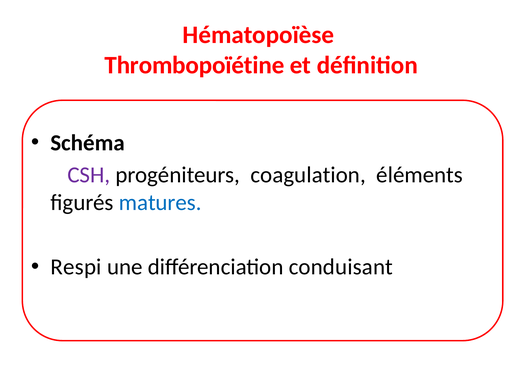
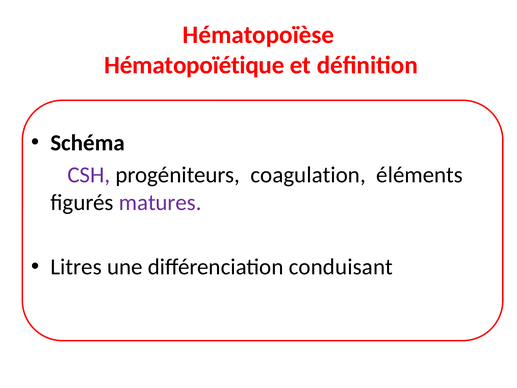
Thrombopoïétine: Thrombopoïétine -> Hématopoïétique
matures colour: blue -> purple
Respi: Respi -> Litres
